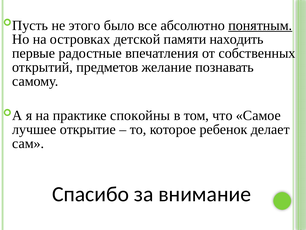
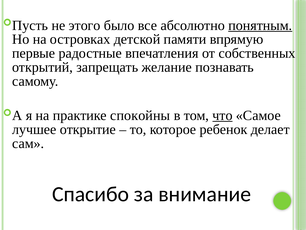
находить: находить -> впрямую
предметов: предметов -> запрещать
что underline: none -> present
